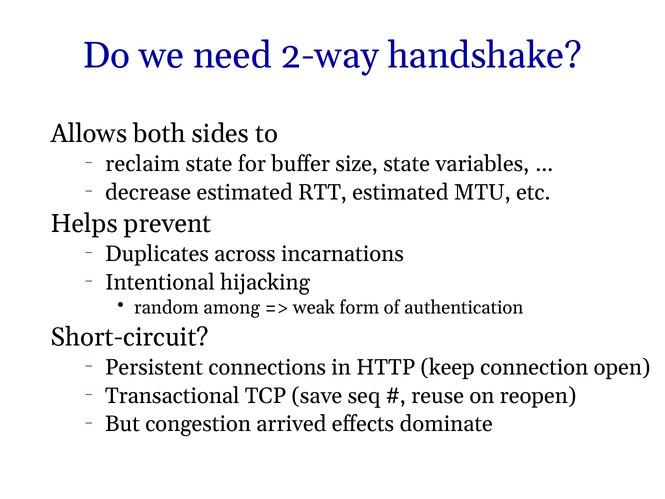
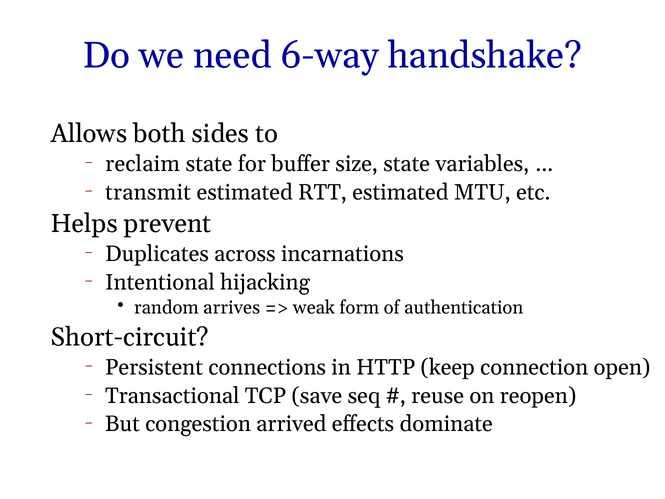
2-way: 2-way -> 6-way
decrease: decrease -> transmit
among: among -> arrives
